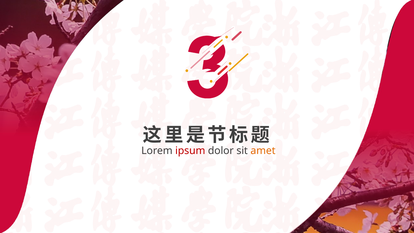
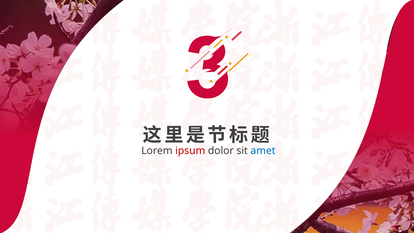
amet colour: orange -> blue
